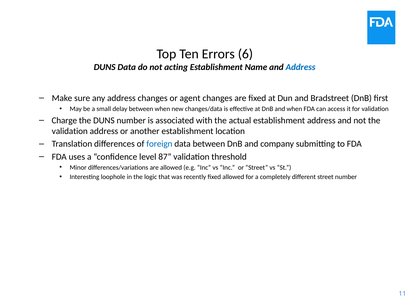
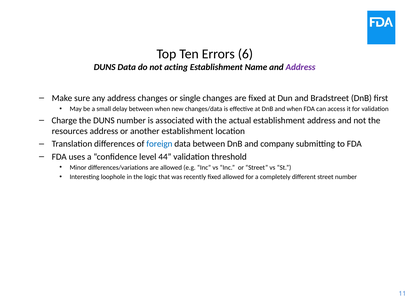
Address at (301, 67) colour: blue -> purple
agent: agent -> single
validation at (70, 131): validation -> resources
87: 87 -> 44
